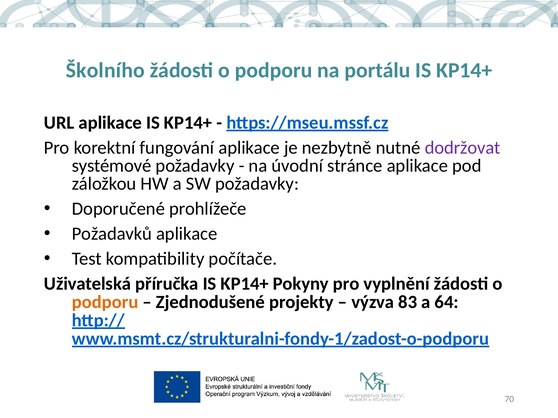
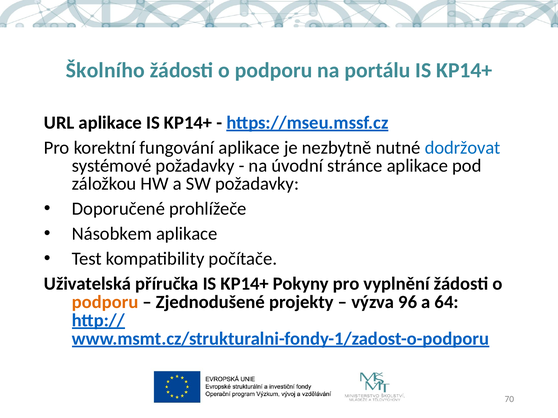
dodržovat colour: purple -> blue
Požadavků: Požadavků -> Násobkem
83: 83 -> 96
